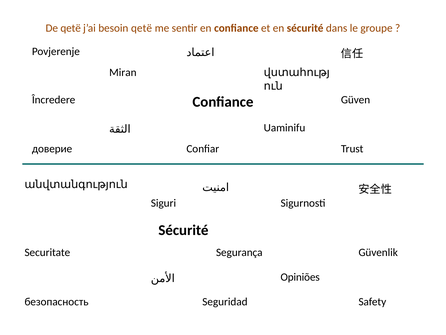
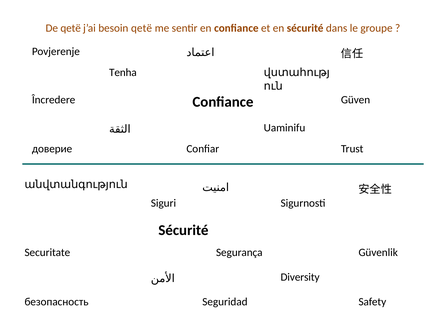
Miran: Miran -> Tenha
Opiniões: Opiniões -> Diversity
